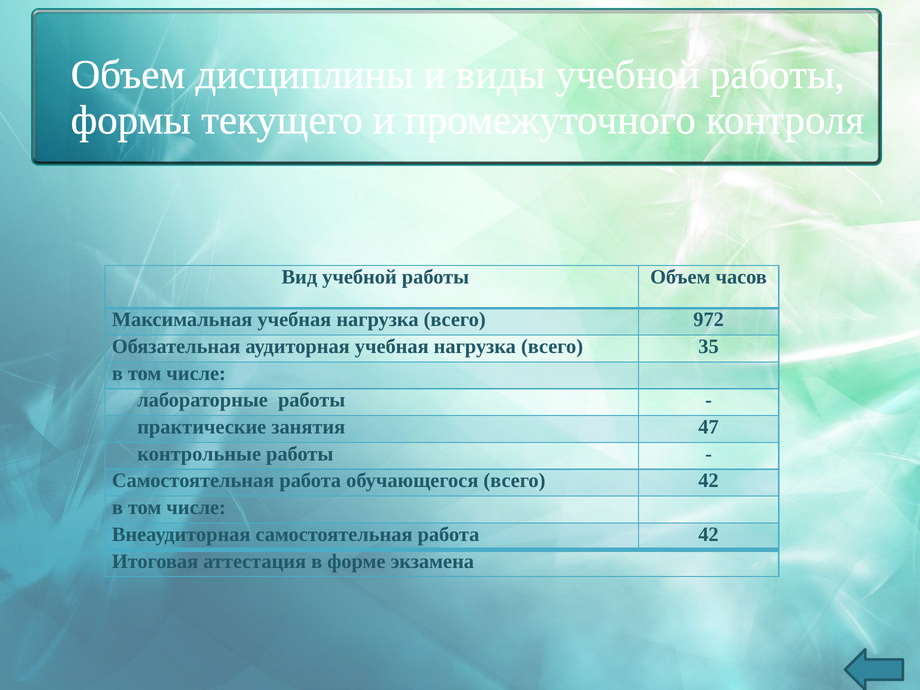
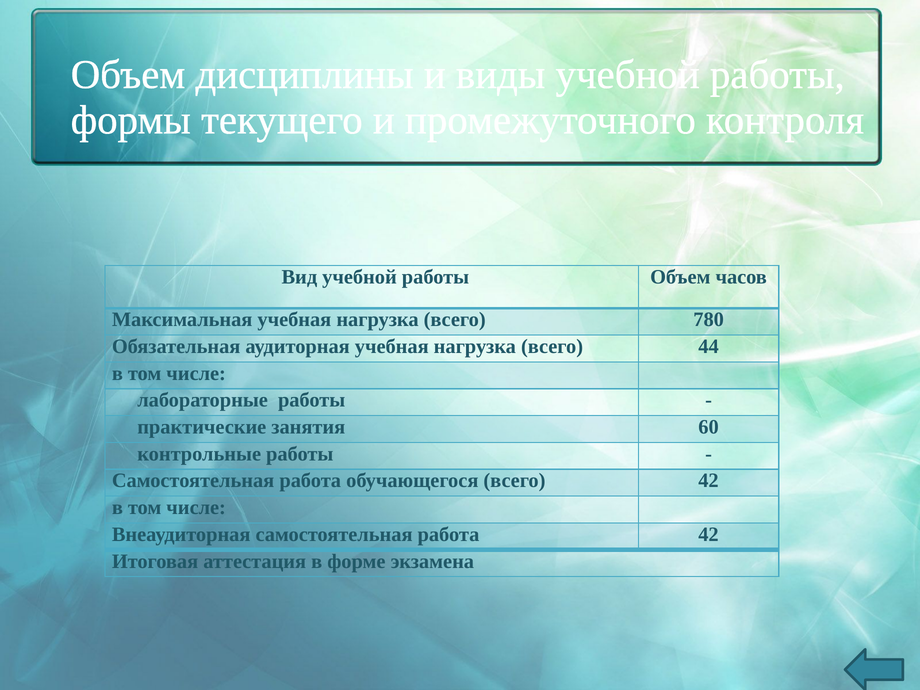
972: 972 -> 780
35: 35 -> 44
47: 47 -> 60
